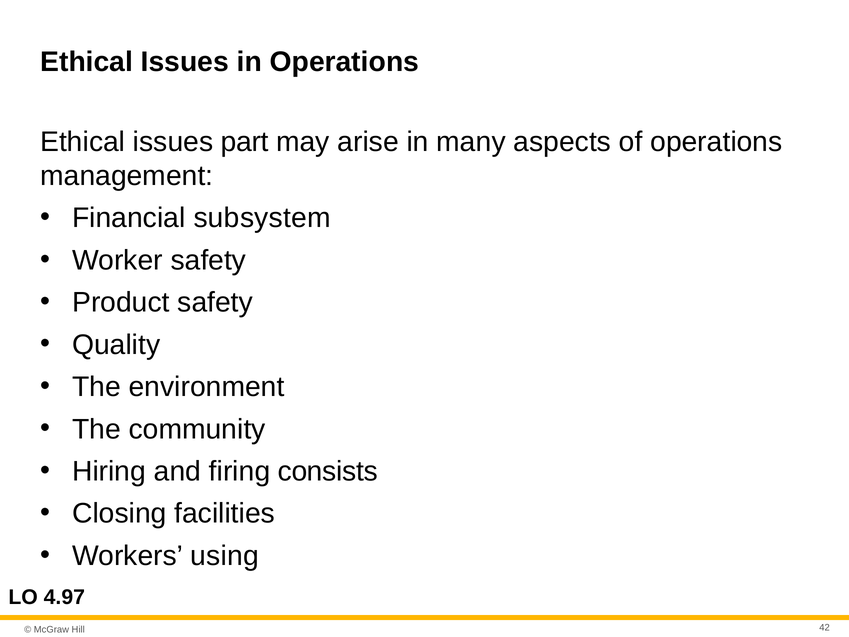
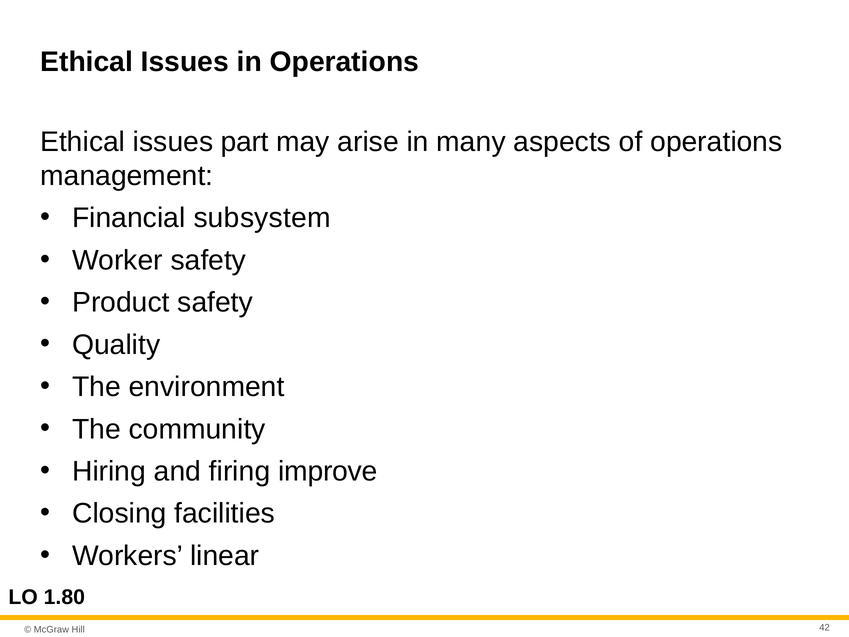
consists: consists -> improve
using: using -> linear
4.97: 4.97 -> 1.80
